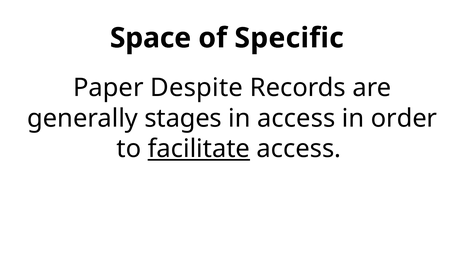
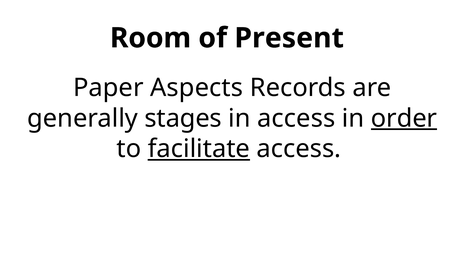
Space: Space -> Room
Specific: Specific -> Present
Despite: Despite -> Aspects
order underline: none -> present
